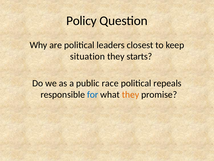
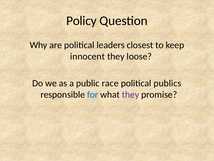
situation: situation -> innocent
starts: starts -> loose
repeals: repeals -> publics
they at (131, 94) colour: orange -> purple
